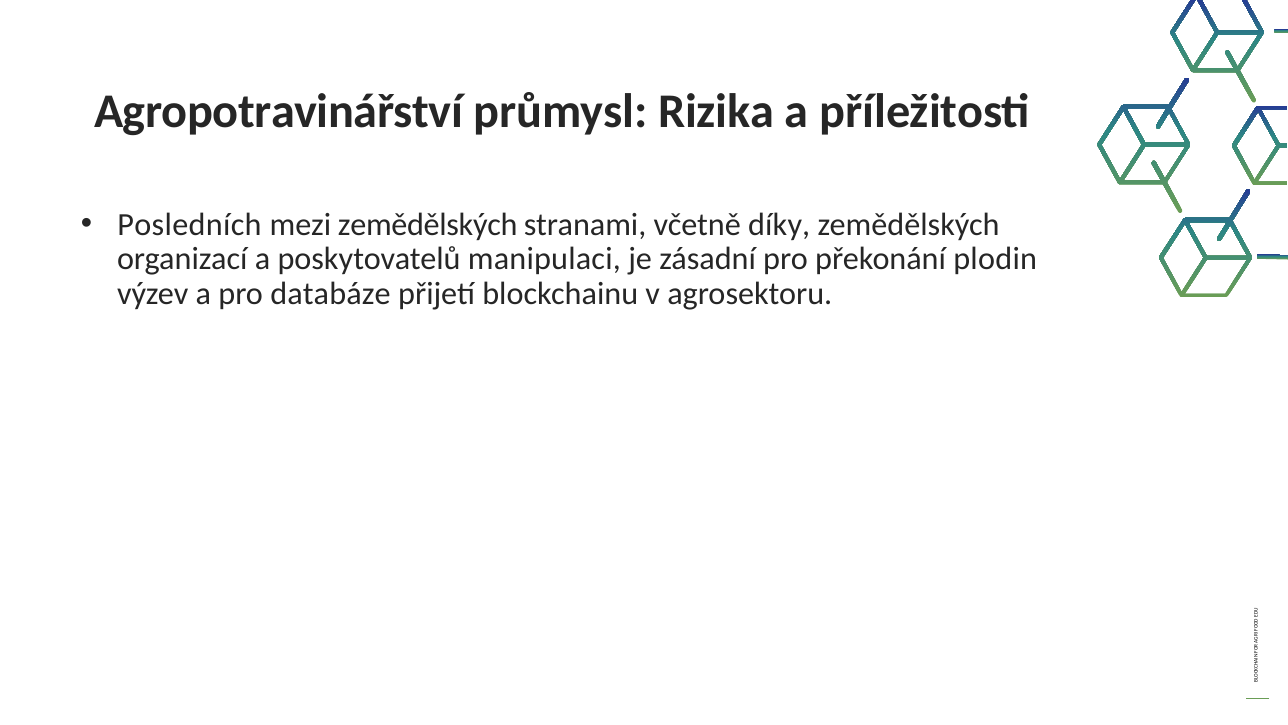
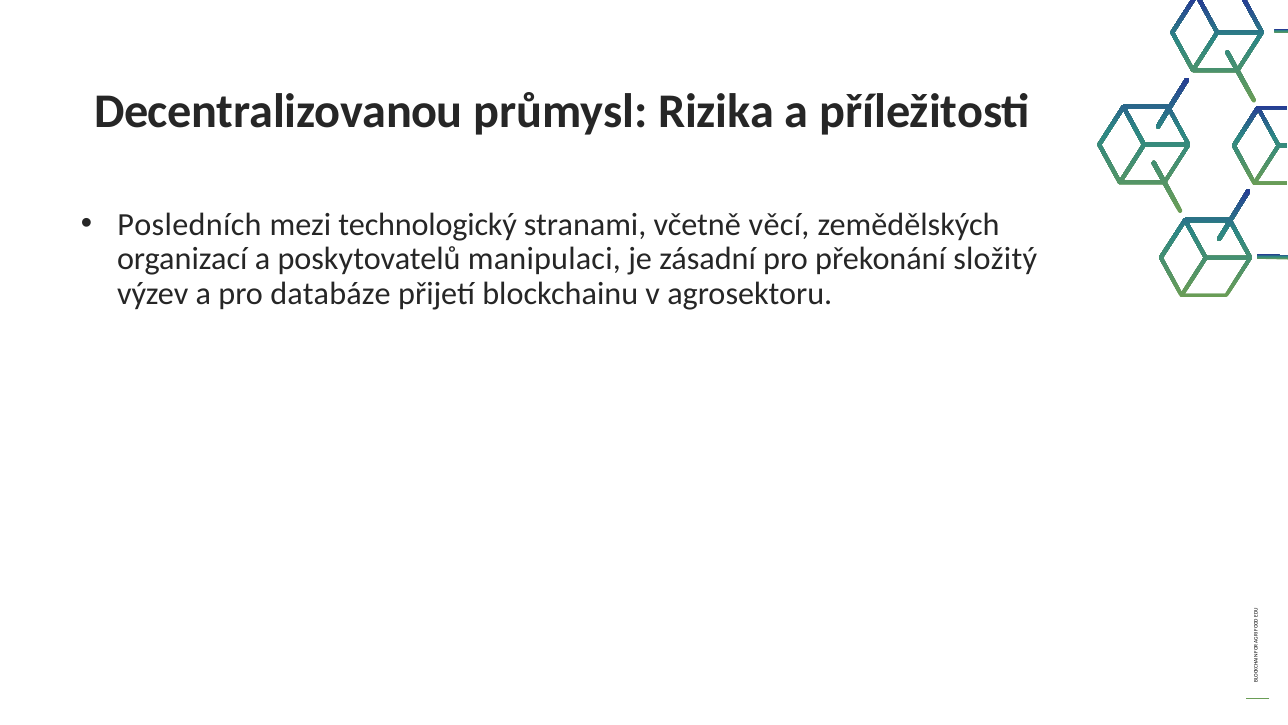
Agropotravinářství: Agropotravinářství -> Decentralizovanou
mezi zemědělských: zemědělských -> technologický
díky: díky -> věcí
plodin: plodin -> složitý
